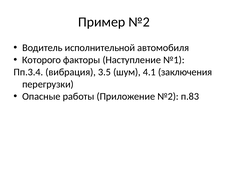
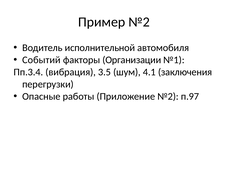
Которого: Которого -> Событий
Наступление: Наступление -> Организации
п.83: п.83 -> п.97
